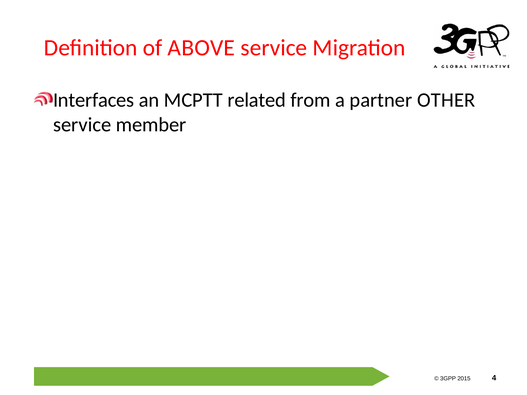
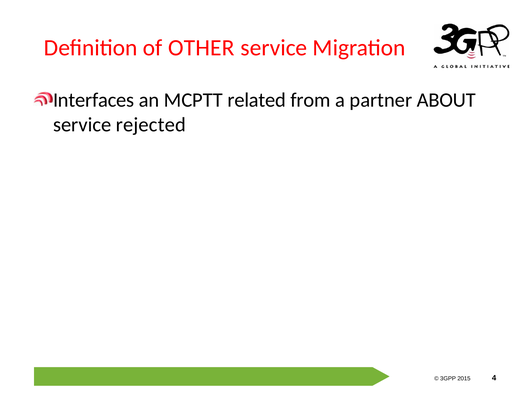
ABOVE: ABOVE -> OTHER
OTHER: OTHER -> ABOUT
member: member -> rejected
